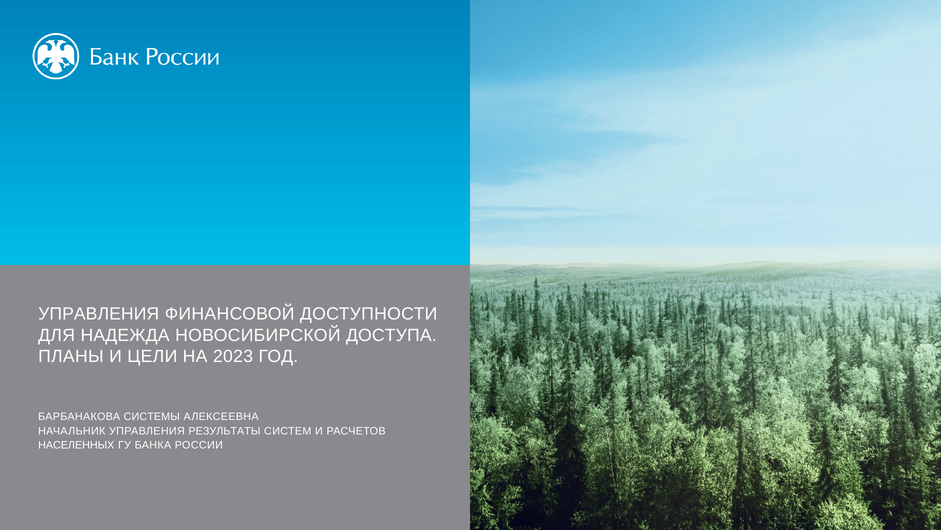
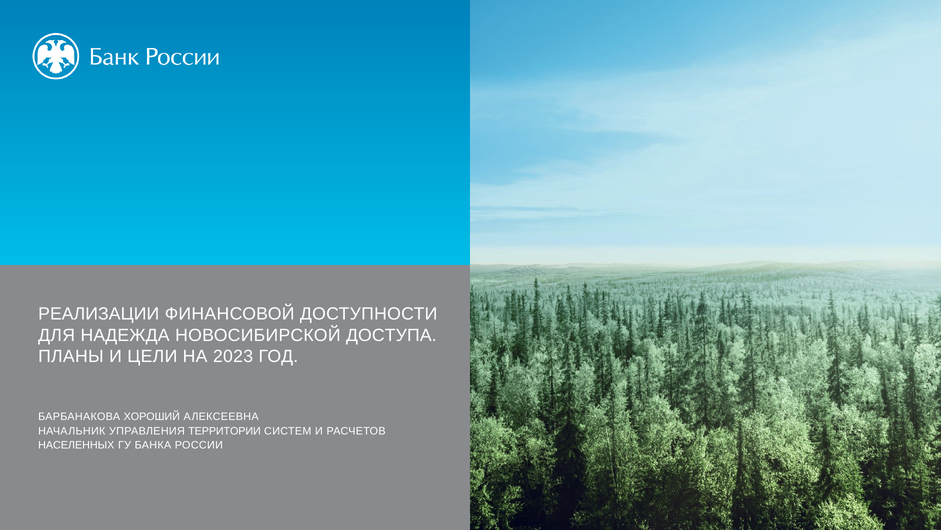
УПРАВЛЕНИЯ at (99, 314): УПРАВЛЕНИЯ -> РЕАЛИЗАЦИИ
СИСТЕМЫ: СИСТЕМЫ -> ХОРОШИЙ
РЕЗУЛЬТАТЫ: РЕЗУЛЬТАТЫ -> ТЕРРИТОРИИ
